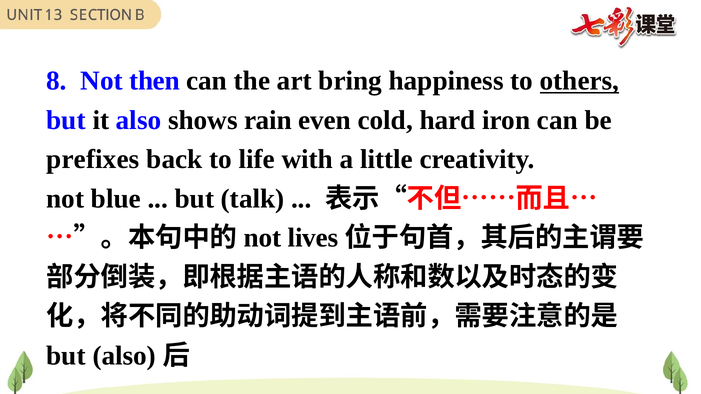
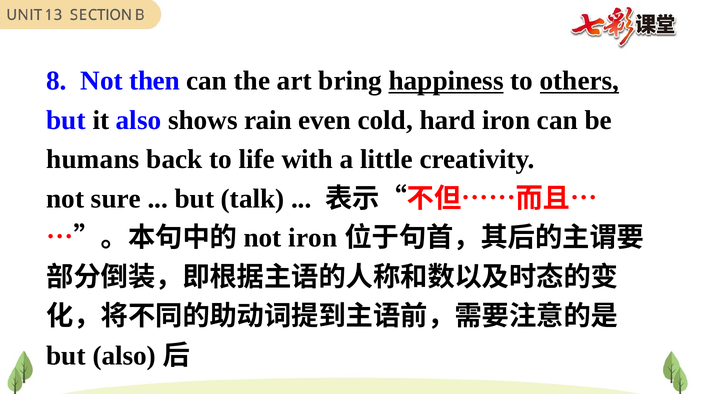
happiness underline: none -> present
prefixes: prefixes -> humans
blue: blue -> sure
not lives: lives -> iron
